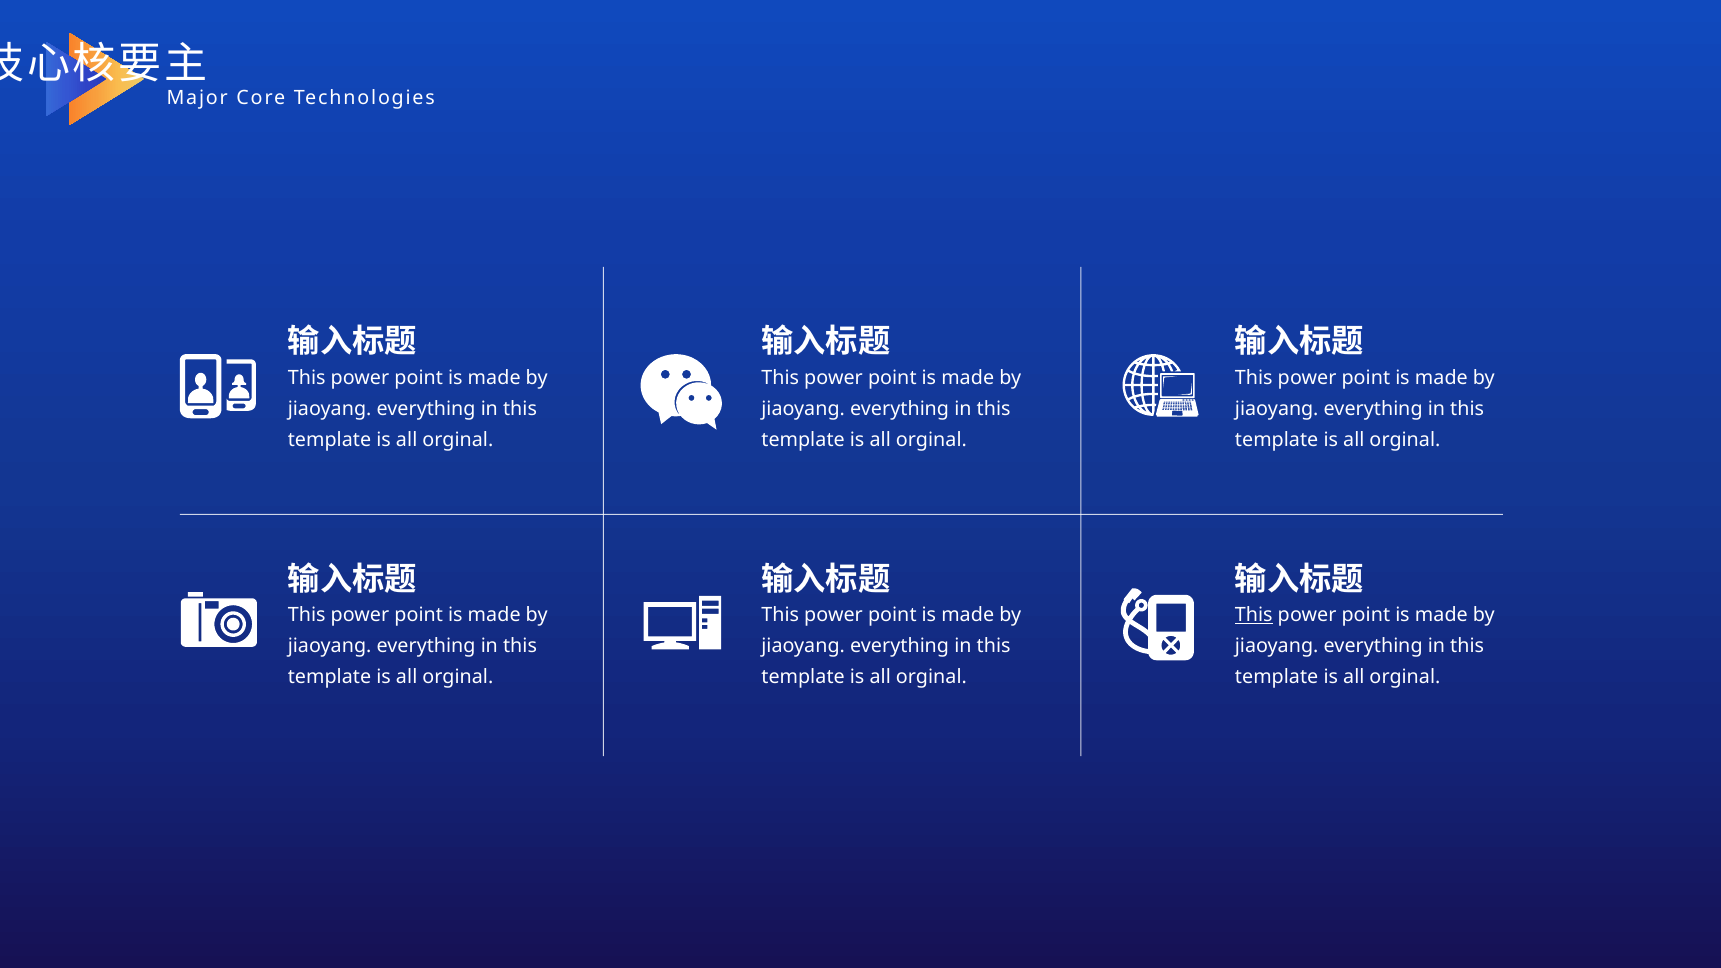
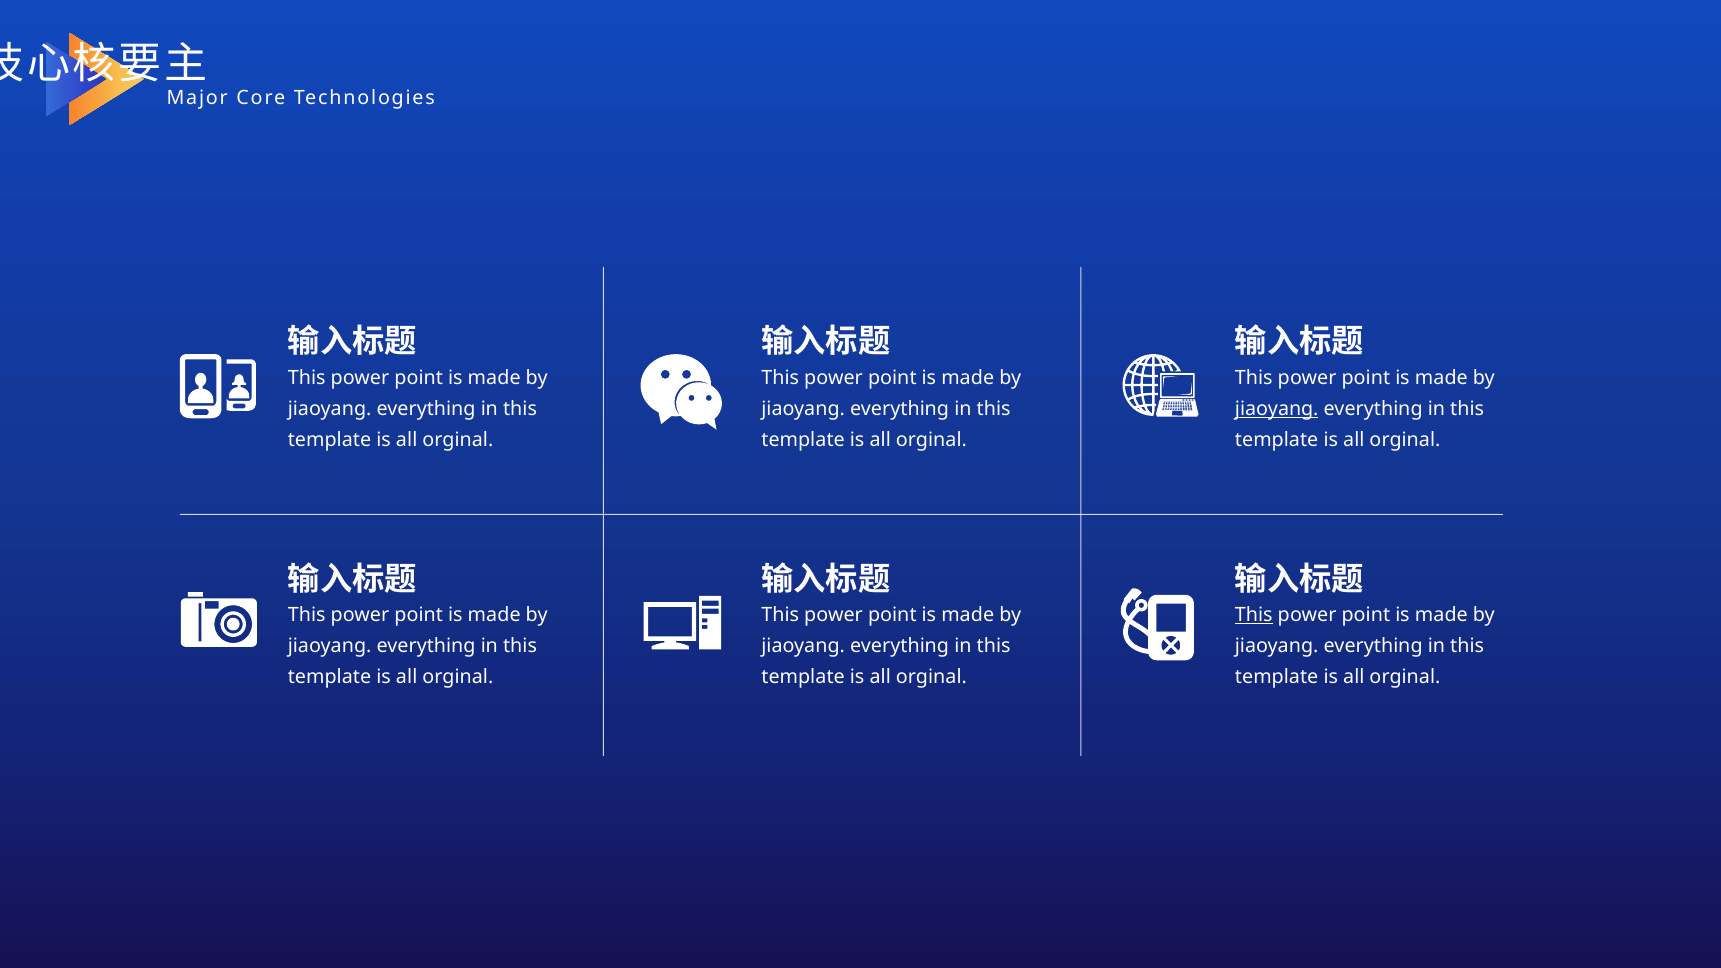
jiaoyang at (1277, 409) underline: none -> present
